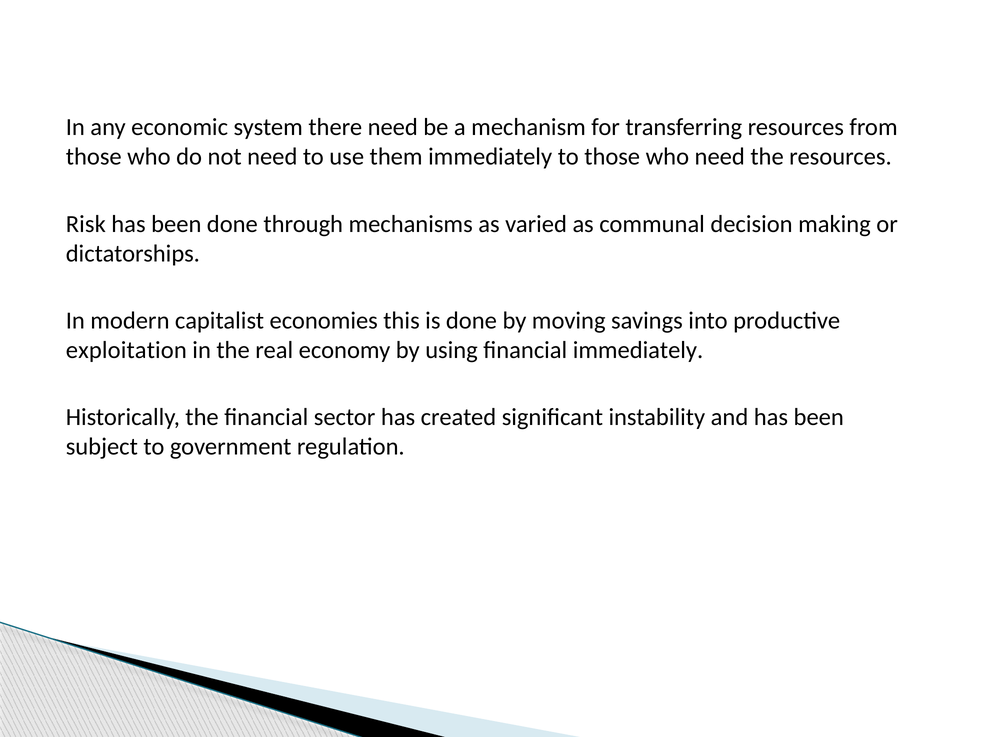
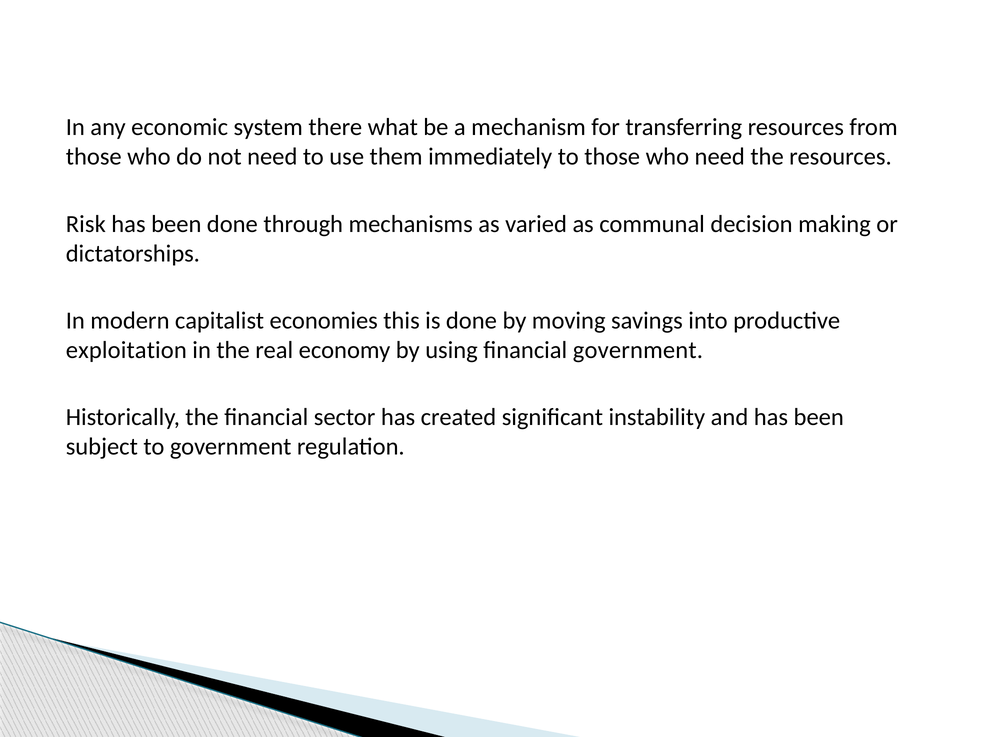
there need: need -> what
financial immediately: immediately -> government
